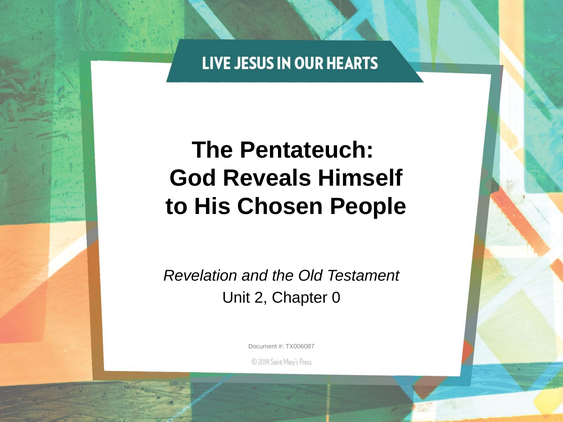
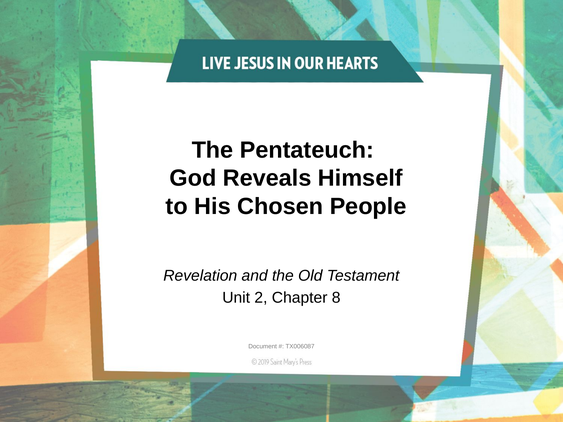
0: 0 -> 8
